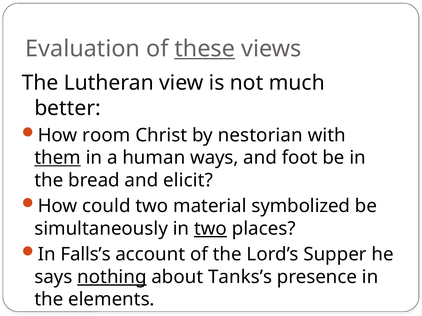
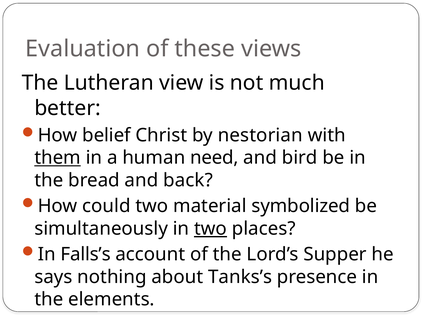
these underline: present -> none
room: room -> belief
ways: ways -> need
foot: foot -> bird
elicit: elicit -> back
nothing underline: present -> none
